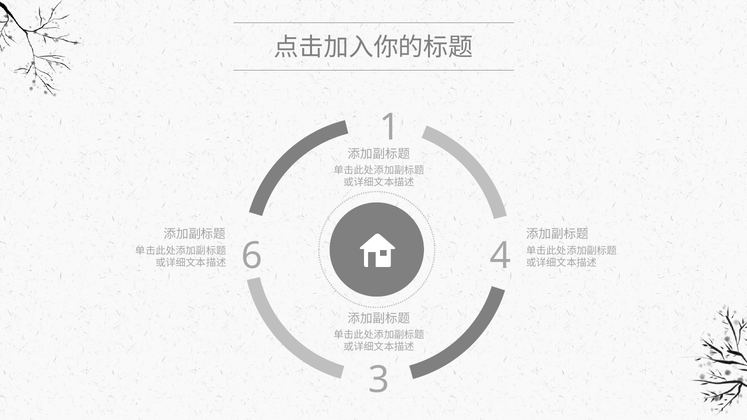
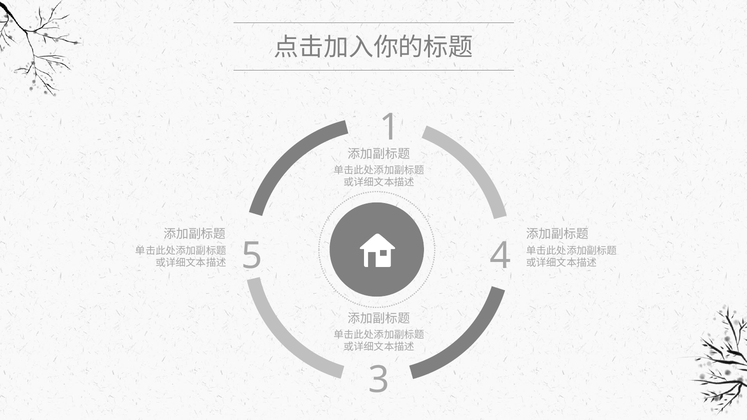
6: 6 -> 5
